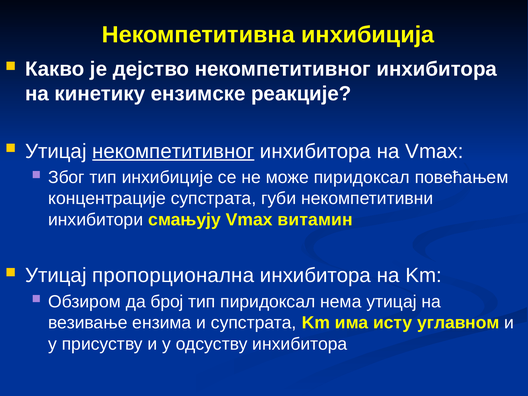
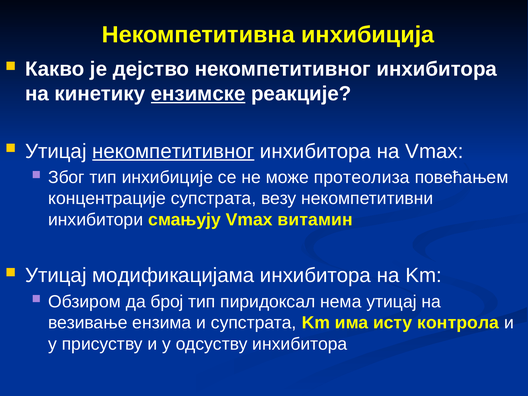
ензимске underline: none -> present
може пиридоксал: пиридоксал -> протеолиза
губи: губи -> везу
пропорционална: пропорционална -> модификацијама
углавном: углавном -> контрола
